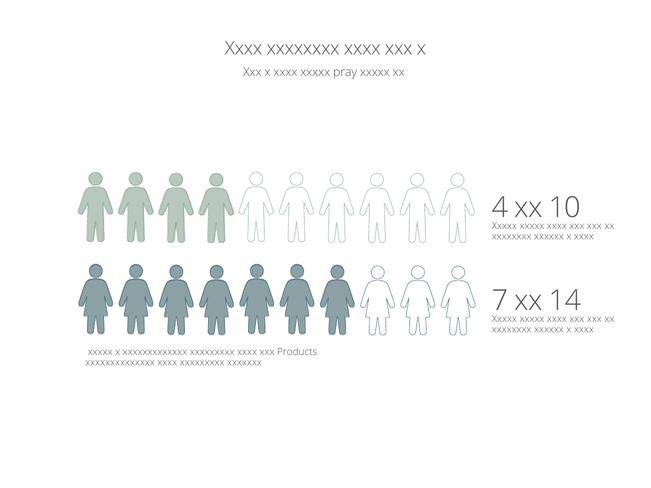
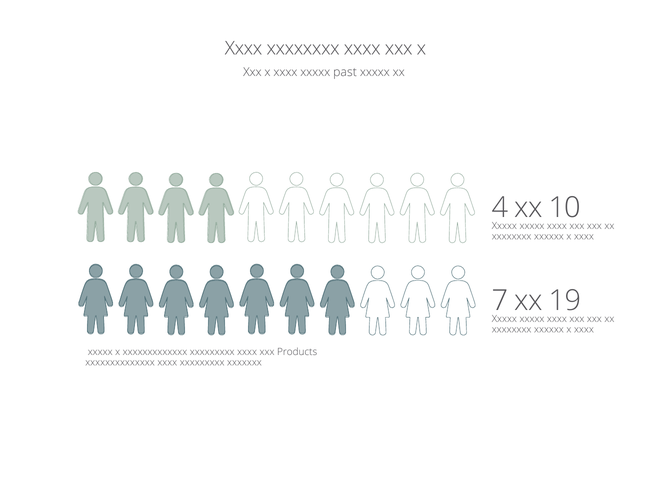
pray: pray -> past
14: 14 -> 19
